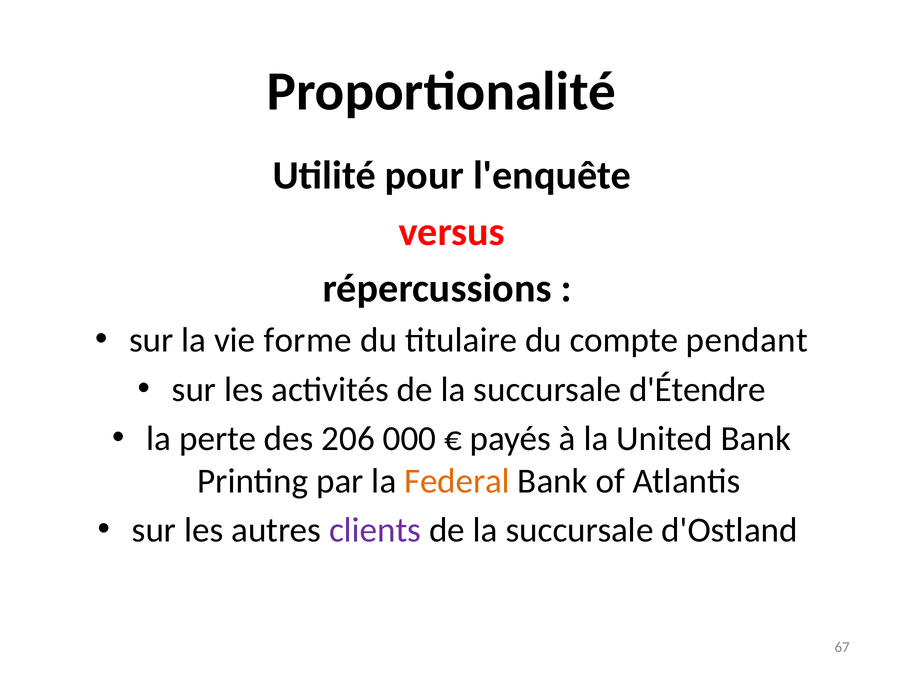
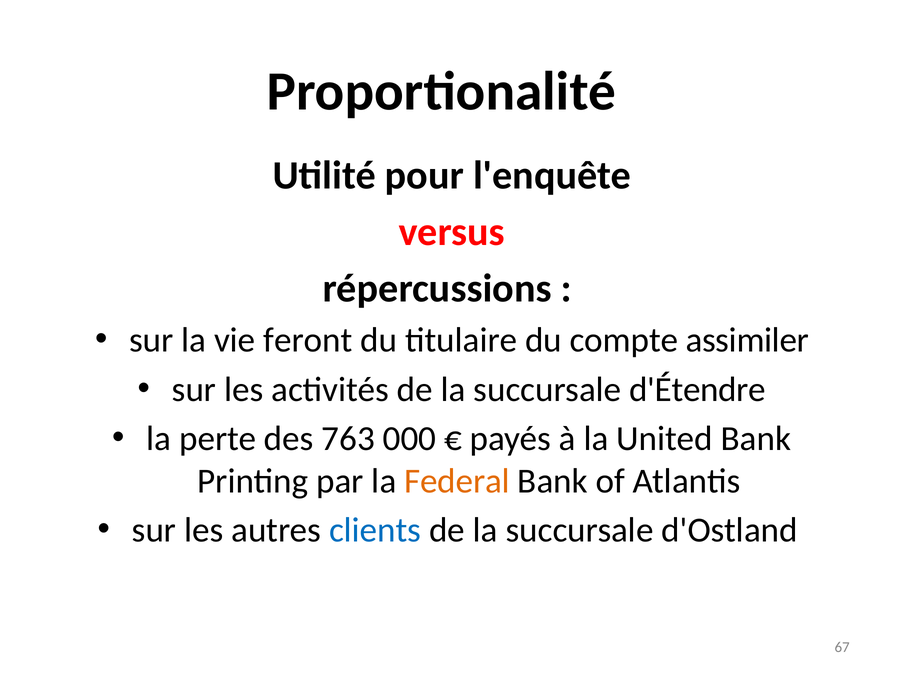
forme: forme -> feront
pendant: pendant -> assimiler
206: 206 -> 763
clients colour: purple -> blue
